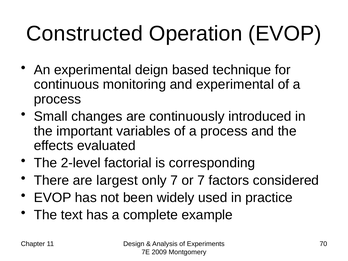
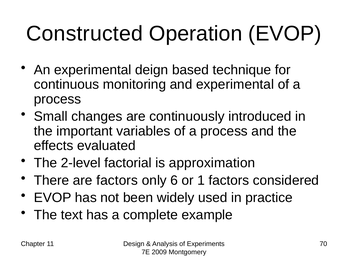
corresponding: corresponding -> approximation
are largest: largest -> factors
only 7: 7 -> 6
or 7: 7 -> 1
